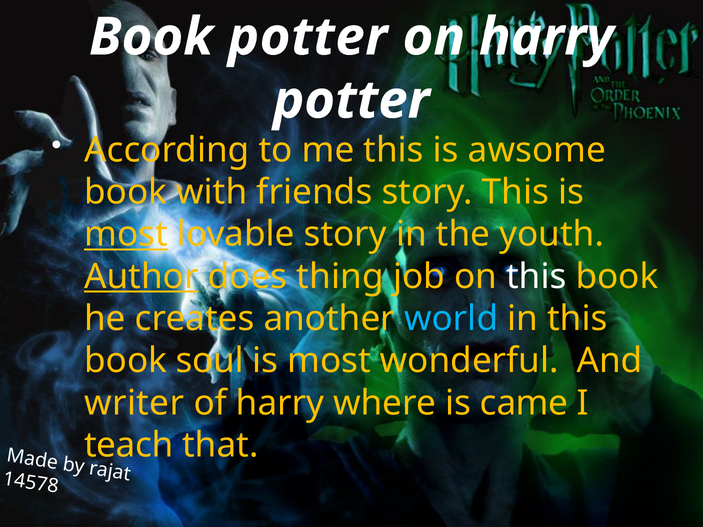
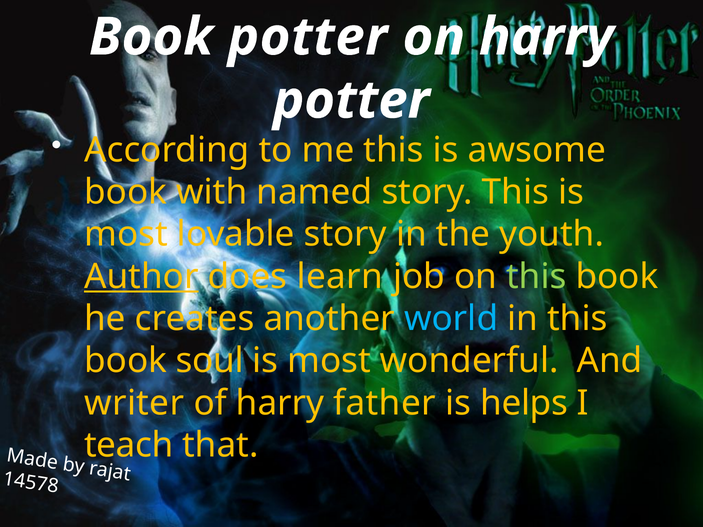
friends: friends -> named
most at (126, 234) underline: present -> none
thing: thing -> learn
this at (536, 277) colour: white -> light green
where: where -> father
came: came -> helps
